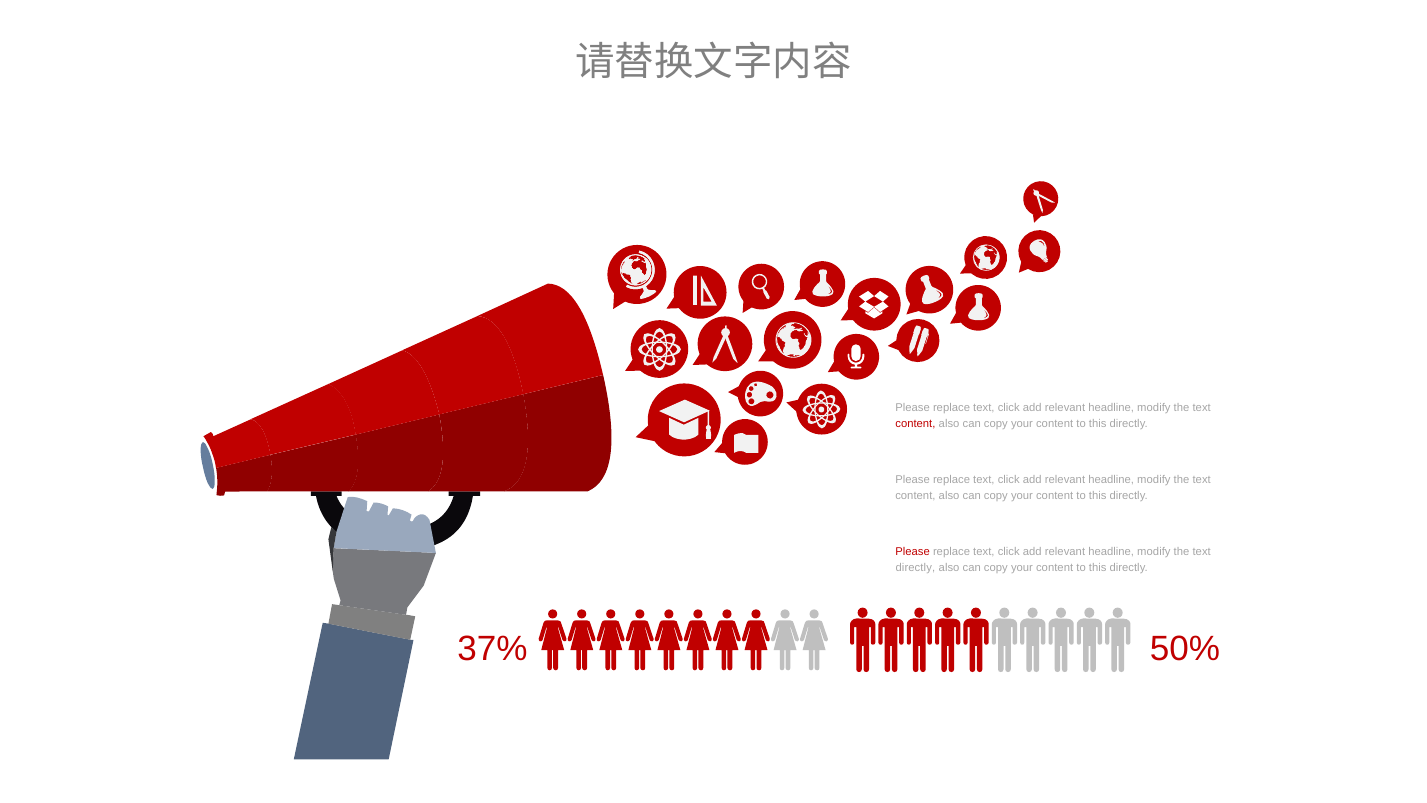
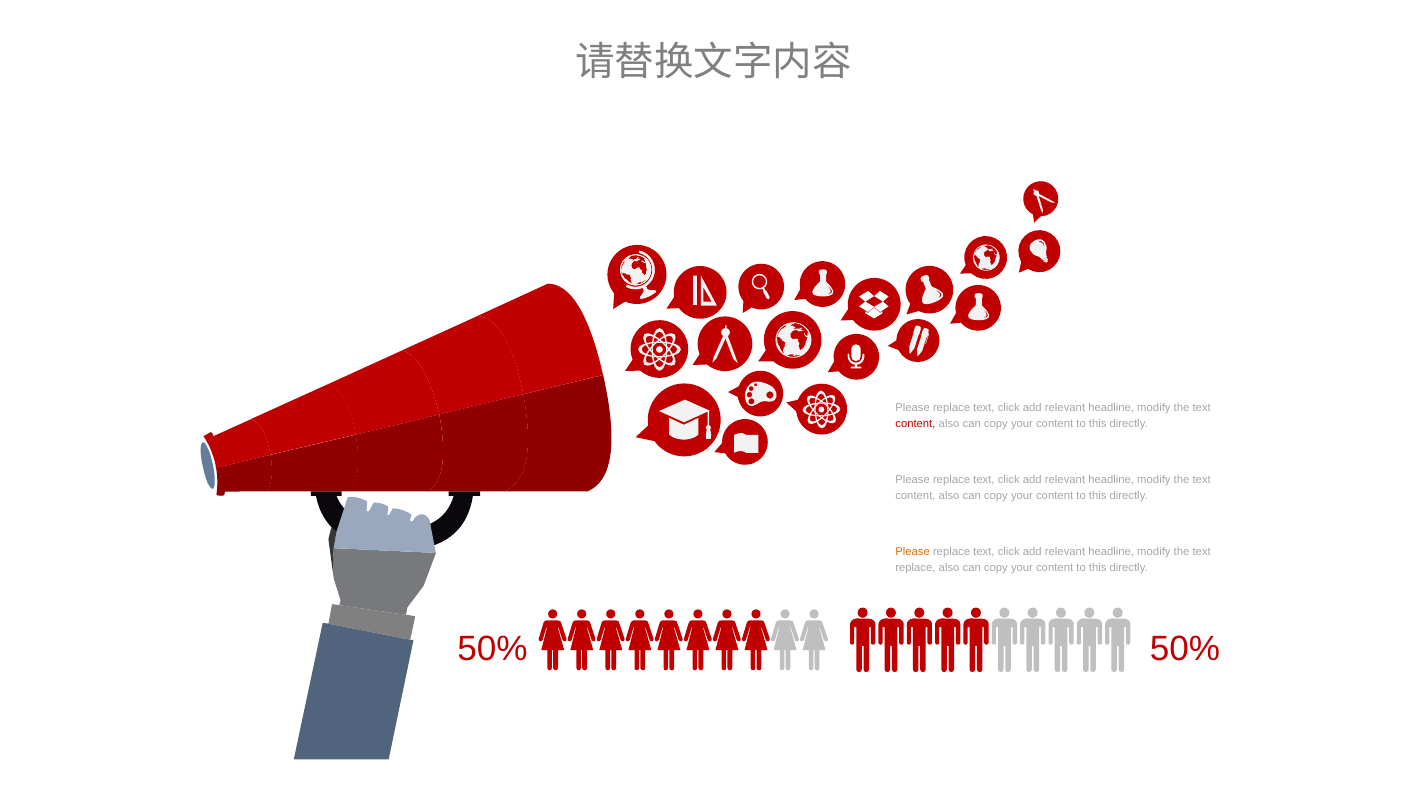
Please at (913, 551) colour: red -> orange
directly at (915, 567): directly -> replace
37% at (492, 648): 37% -> 50%
